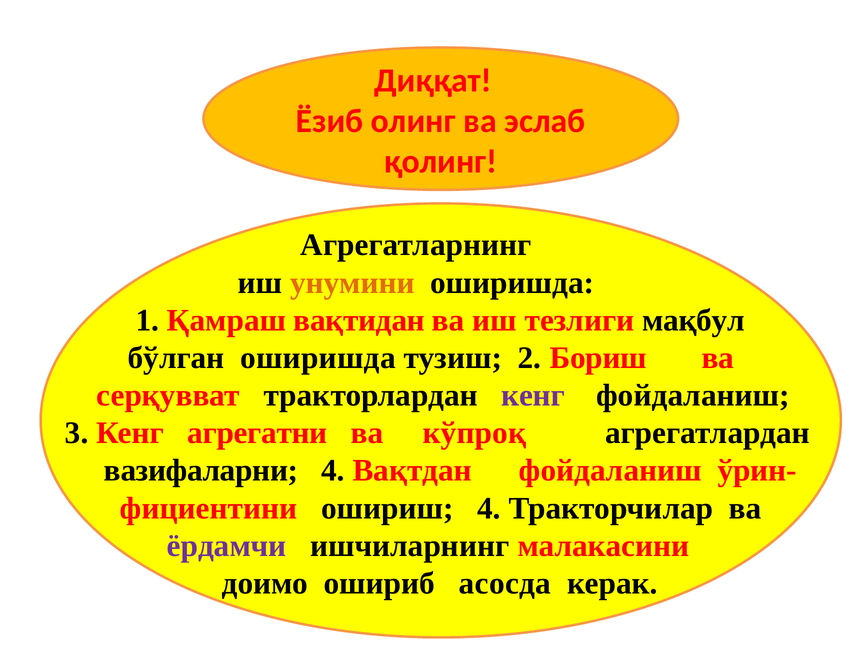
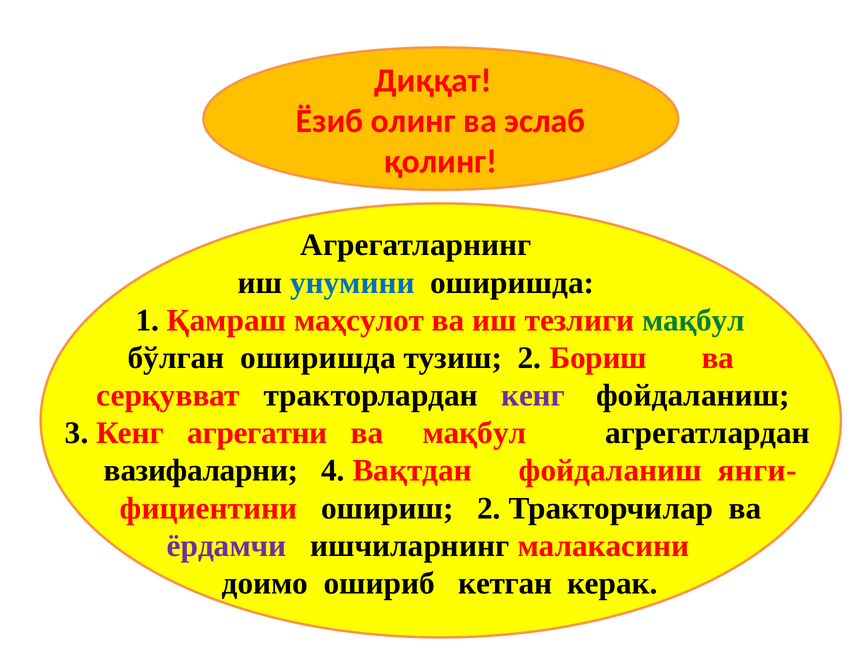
унумини colour: orange -> blue
вақтидан: вақтидан -> маҳсулот
мақбул at (693, 320) colour: black -> green
ва кўпроқ: кўпроқ -> мақбул
ўрин-: ўрин- -> янги-
ошириш 4: 4 -> 2
асосда: асосда -> кетган
